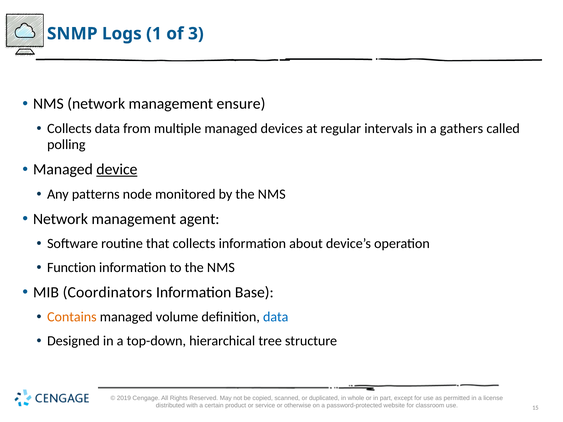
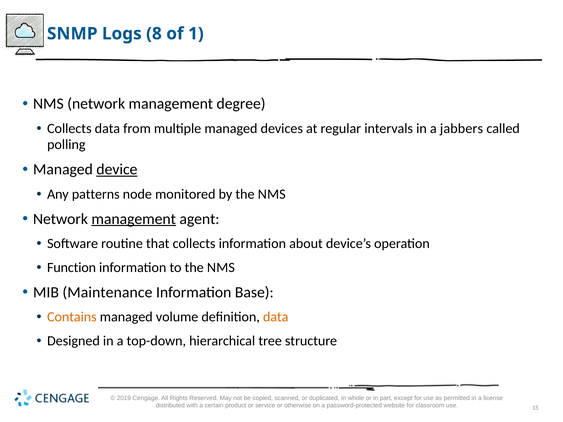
1: 1 -> 8
3: 3 -> 1
ensure: ensure -> degree
gathers: gathers -> jabbers
management at (134, 219) underline: none -> present
Coordinators: Coordinators -> Maintenance
data at (276, 317) colour: blue -> orange
